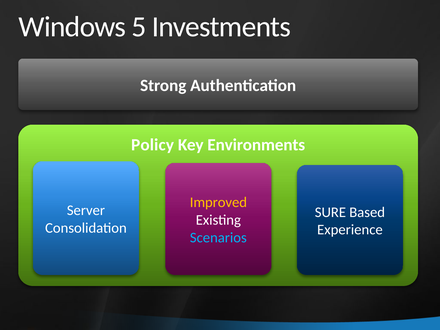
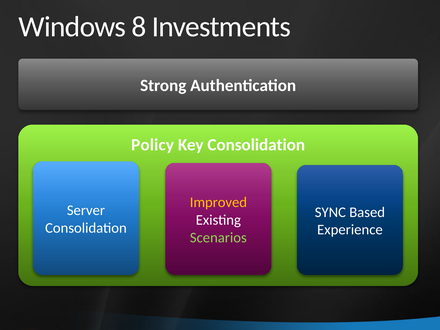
5: 5 -> 8
Key Environments: Environments -> Consolidation
SURE: SURE -> SYNC
Scenarios colour: light blue -> light green
